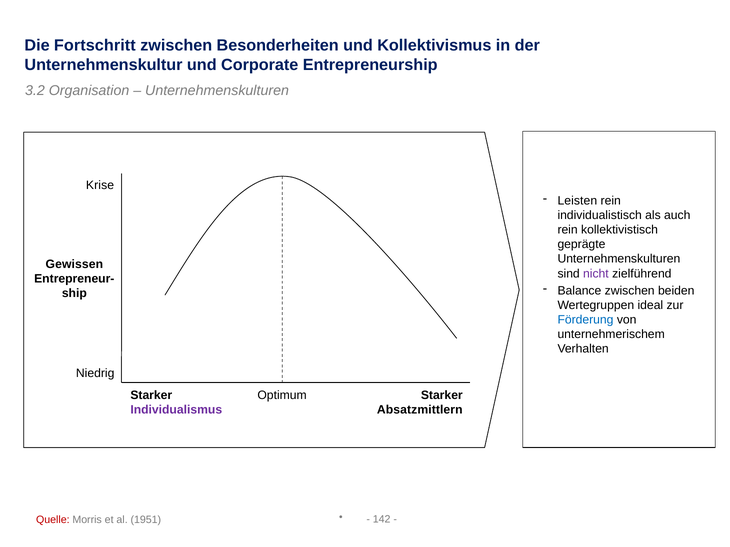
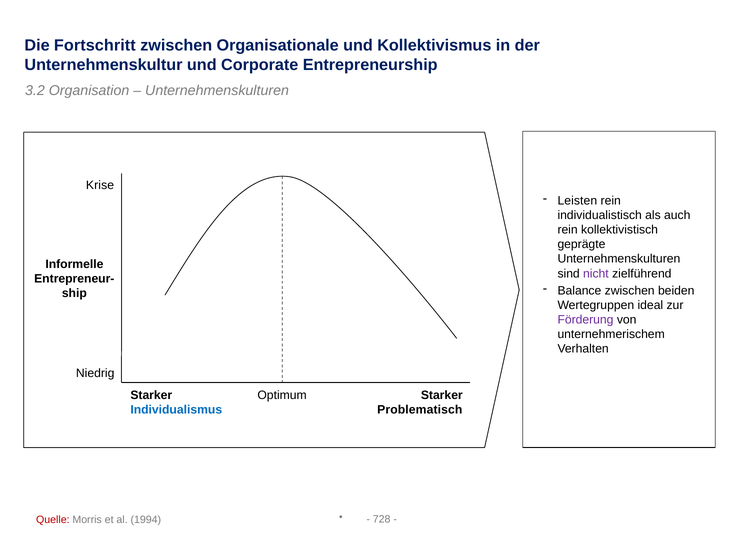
Besonderheiten: Besonderheiten -> Organisationale
Gewissen: Gewissen -> Informelle
Förderung colour: blue -> purple
Individualismus colour: purple -> blue
Absatzmittlern: Absatzmittlern -> Problematisch
142: 142 -> 728
1951: 1951 -> 1994
